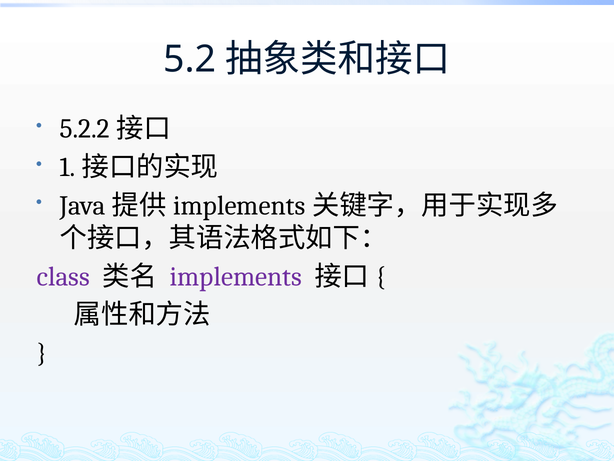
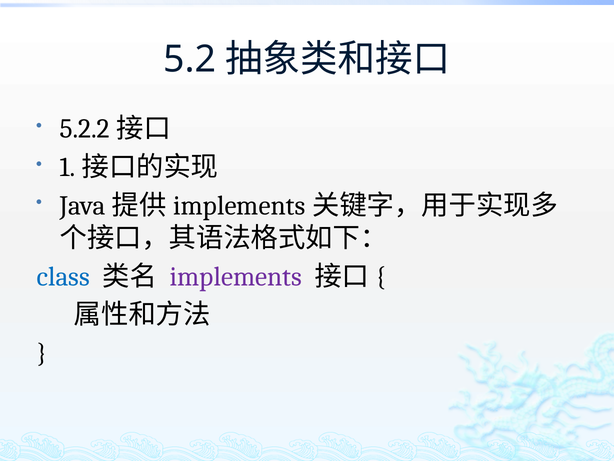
class colour: purple -> blue
